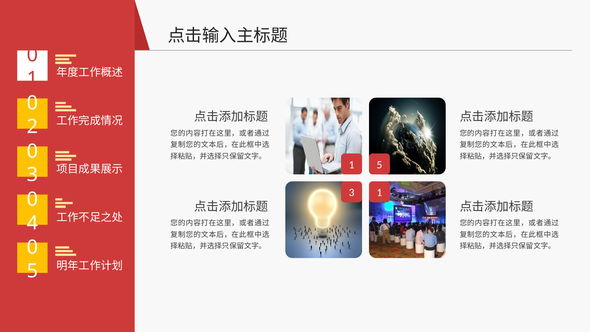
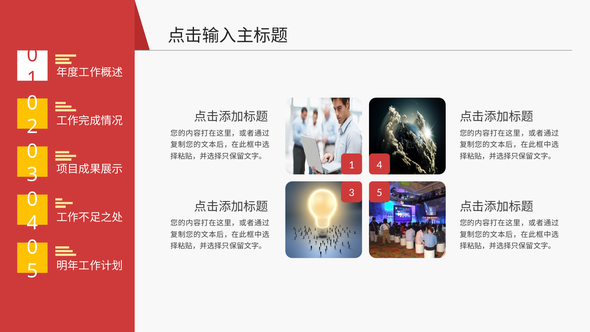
1 5: 5 -> 4
3 1: 1 -> 5
